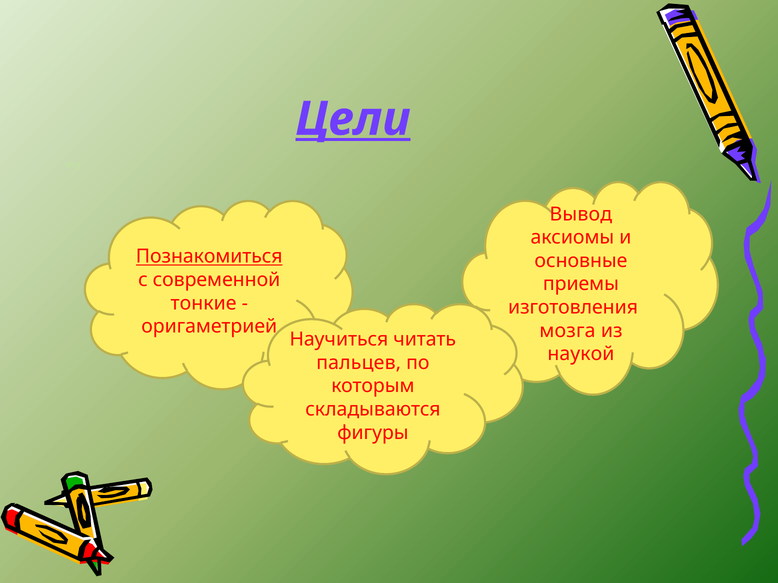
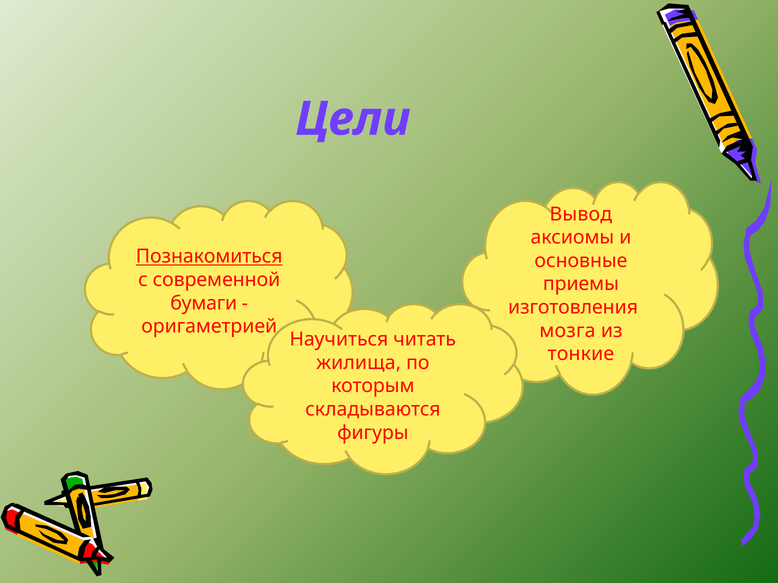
Цели underline: present -> none
тонкие: тонкие -> бумаги
наукой: наукой -> тонкие
пальцев: пальцев -> жилища
